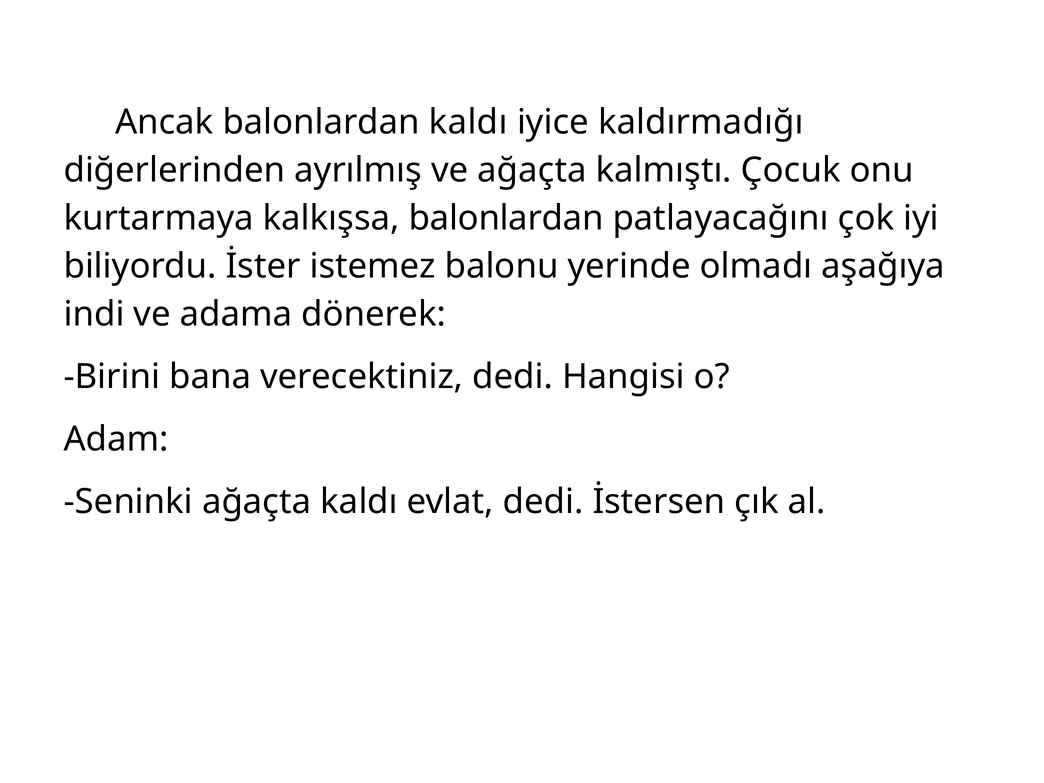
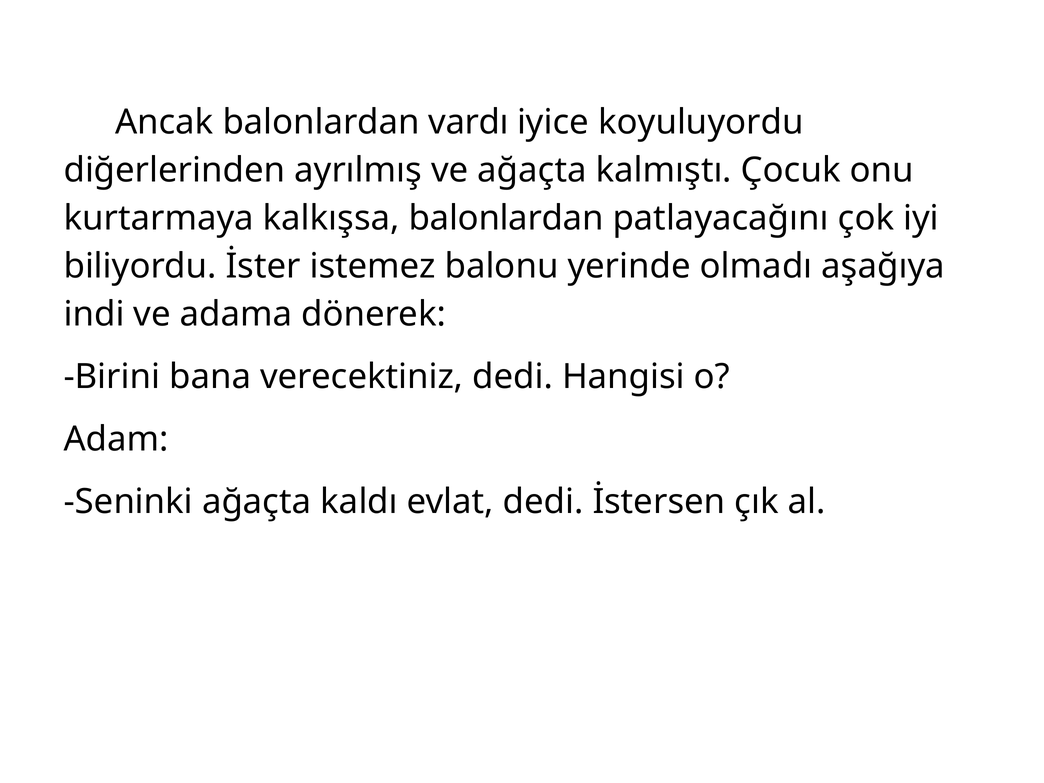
balonlardan kaldı: kaldı -> vardı
kaldırmadığı: kaldırmadığı -> koyuluyordu
